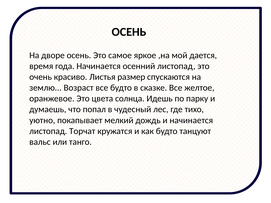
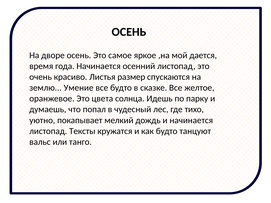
Возраст: Возраст -> Умение
Торчат: Торчат -> Тексты
